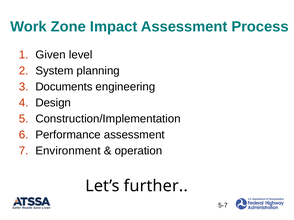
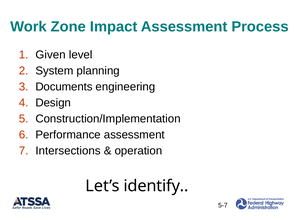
Environment: Environment -> Intersections
further: further -> identify
